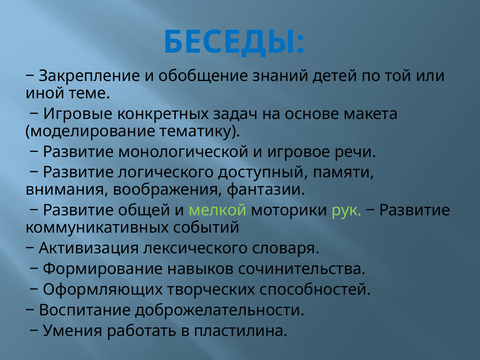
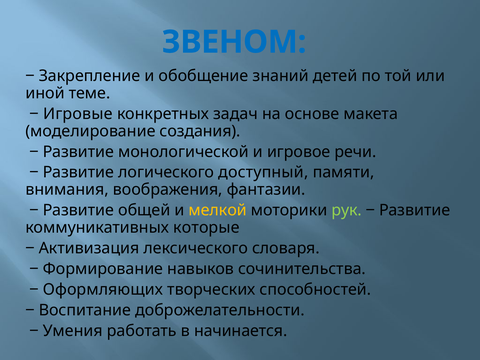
БЕСЕДЫ: БЕСЕДЫ -> ЗВЕНОМ
тематику: тематику -> создания
мелкой colour: light green -> yellow
событий: событий -> которые
пластилина: пластилина -> начинается
